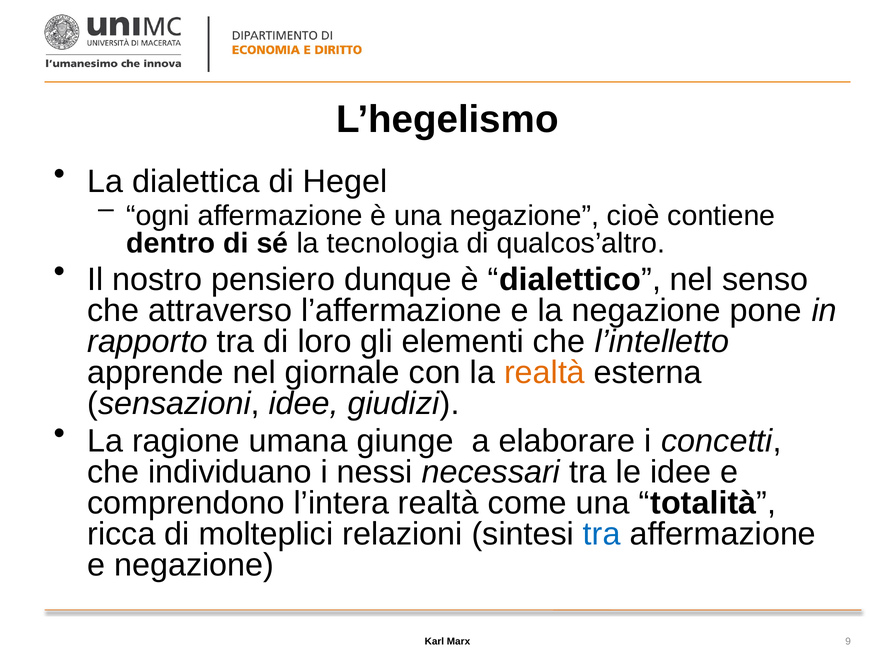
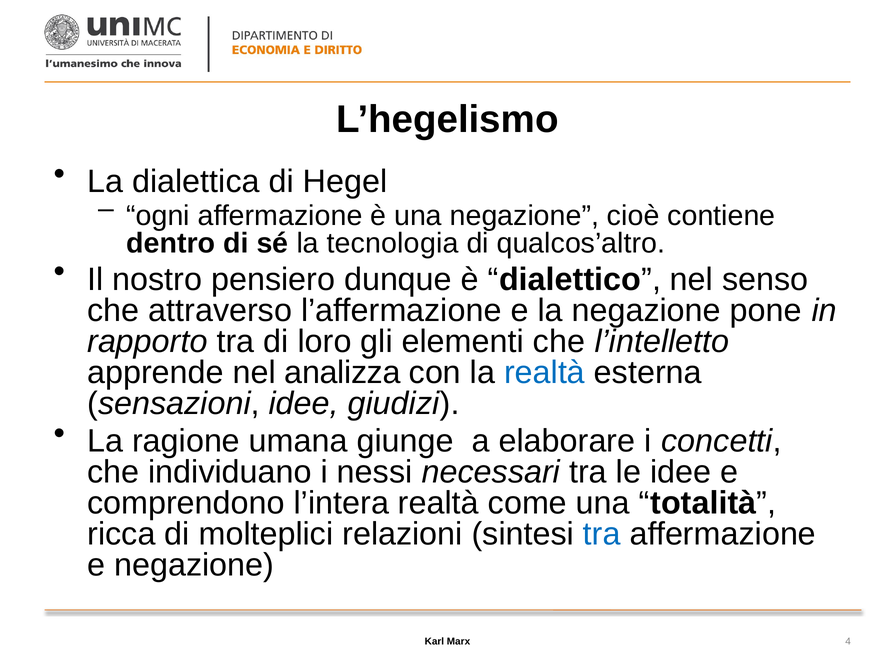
giornale: giornale -> analizza
realtà at (544, 372) colour: orange -> blue
9: 9 -> 4
